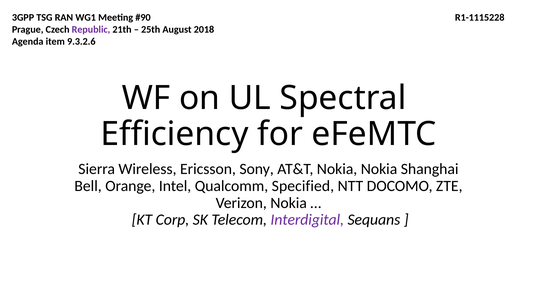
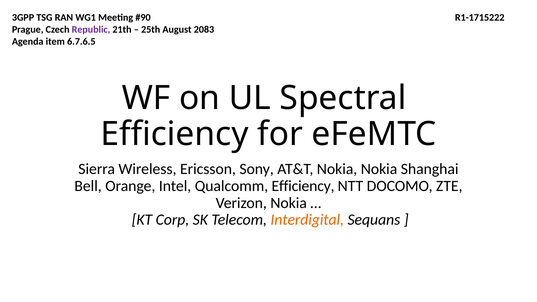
R1-1115228: R1-1115228 -> R1-1715222
2018: 2018 -> 2083
9.3.2.6: 9.3.2.6 -> 6.7.6.5
Qualcomm Specified: Specified -> Efficiency
Interdigital colour: purple -> orange
